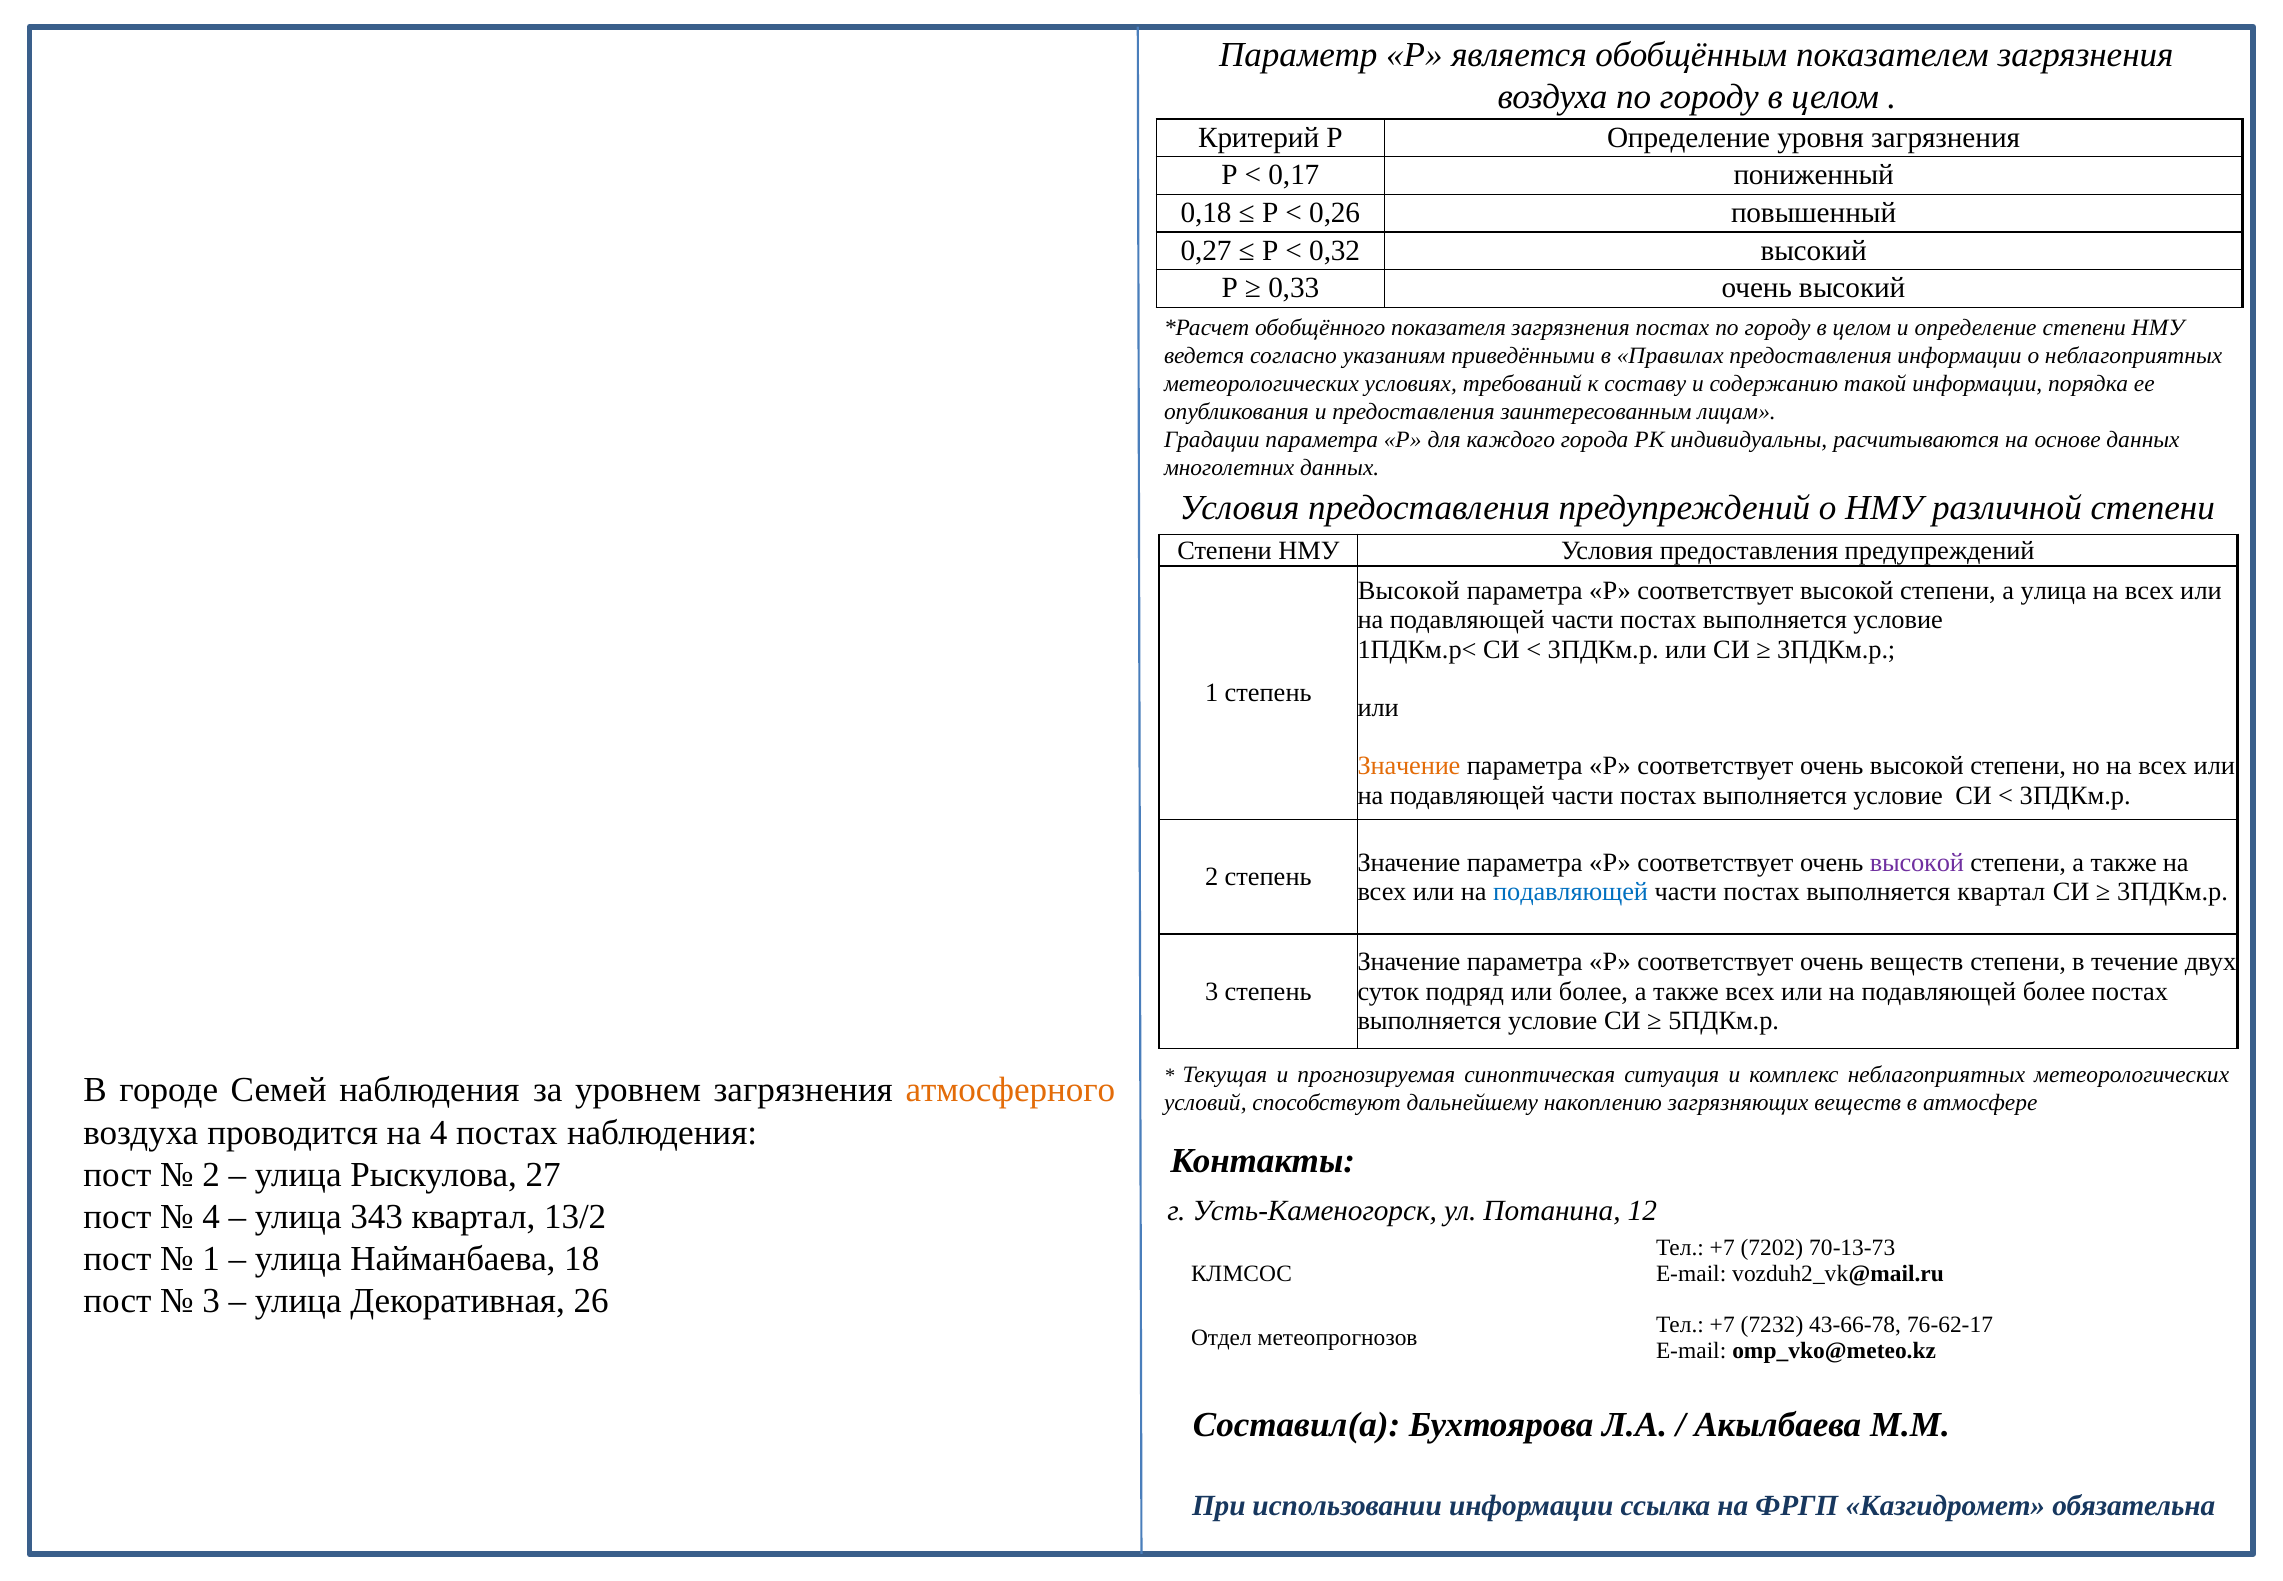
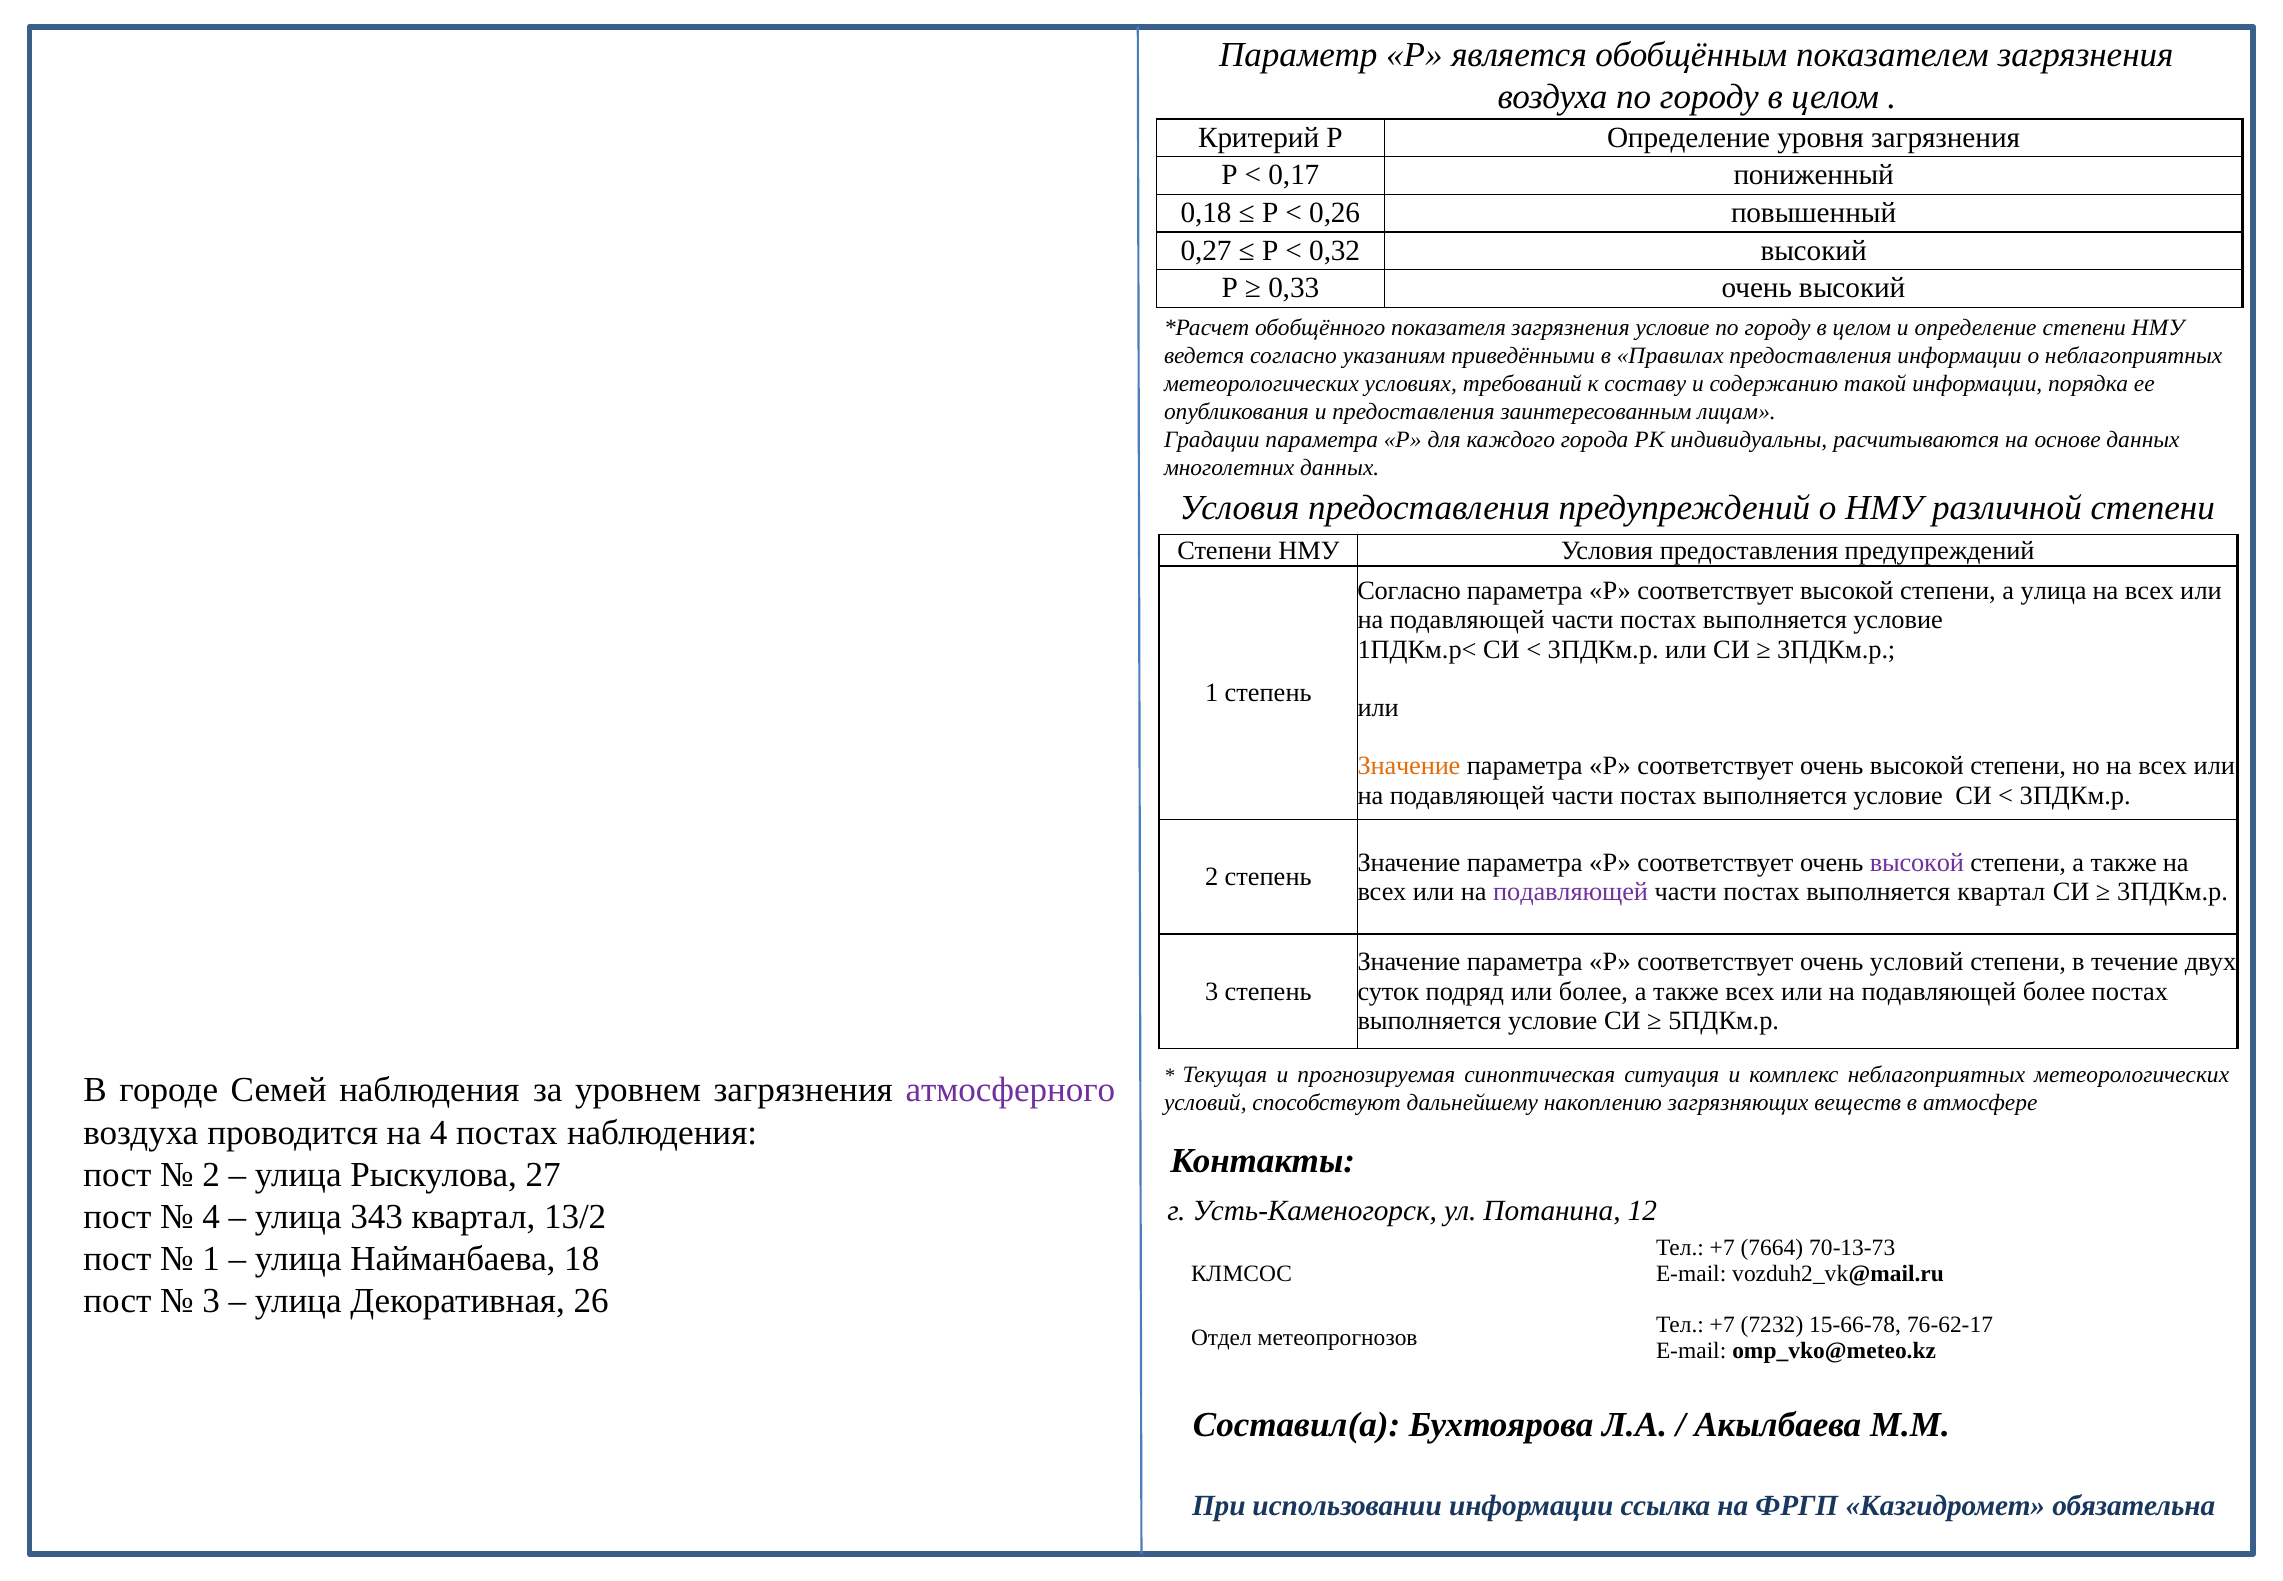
загрязнения постах: постах -> условие
Высокой at (1409, 591): Высокой -> Согласно
подавляющей at (1571, 891) colour: blue -> purple
очень веществ: веществ -> условий
атмосферного colour: orange -> purple
7202: 7202 -> 7664
43-66-78: 43-66-78 -> 15-66-78
